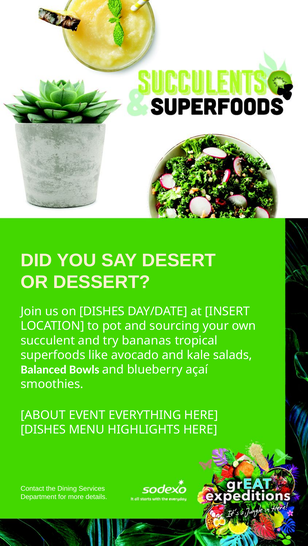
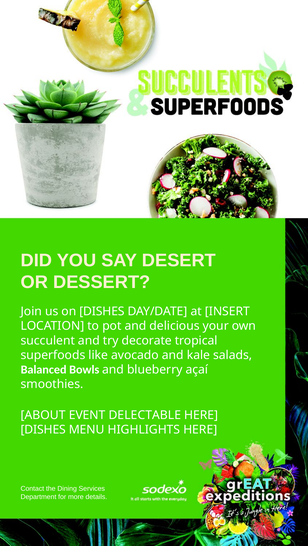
sourcing: sourcing -> delicious
bananas: bananas -> decorate
EVERYTHING: EVERYTHING -> DELECTABLE
